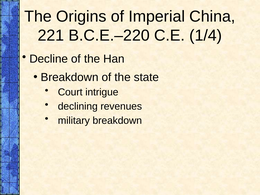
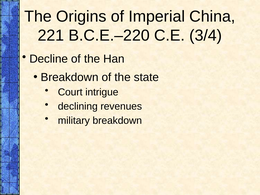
1/4: 1/4 -> 3/4
